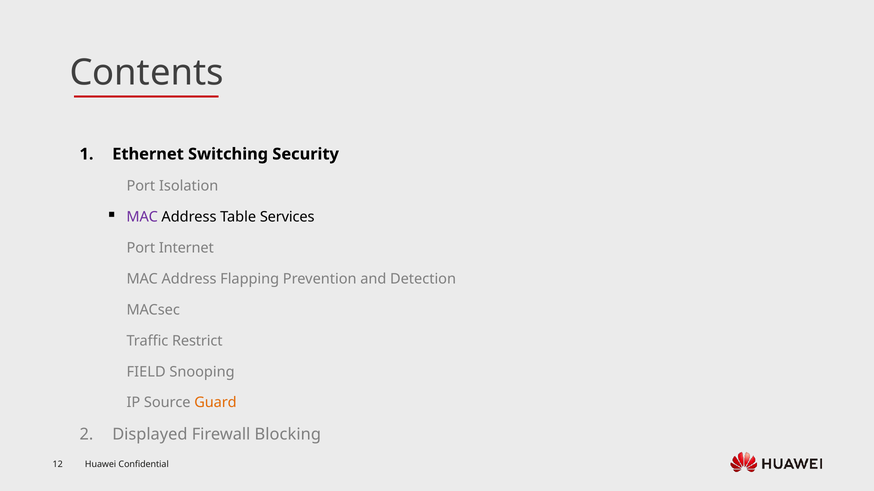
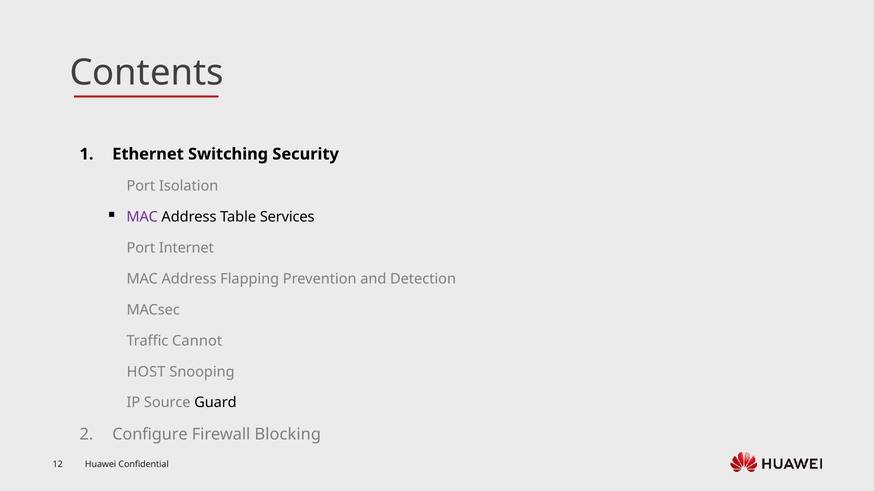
Restrict: Restrict -> Cannot
FIELD: FIELD -> HOST
Guard colour: orange -> black
Displayed: Displayed -> Configure
